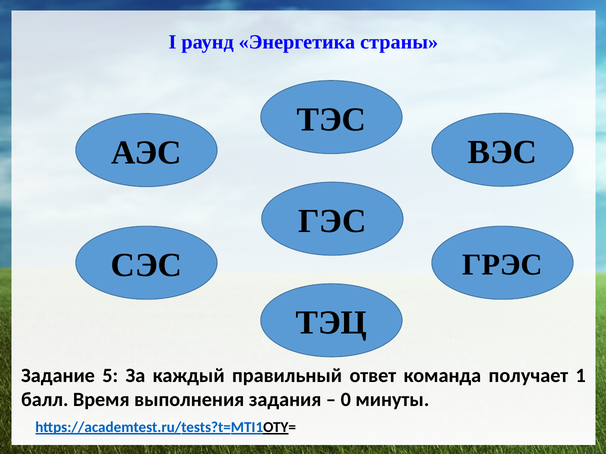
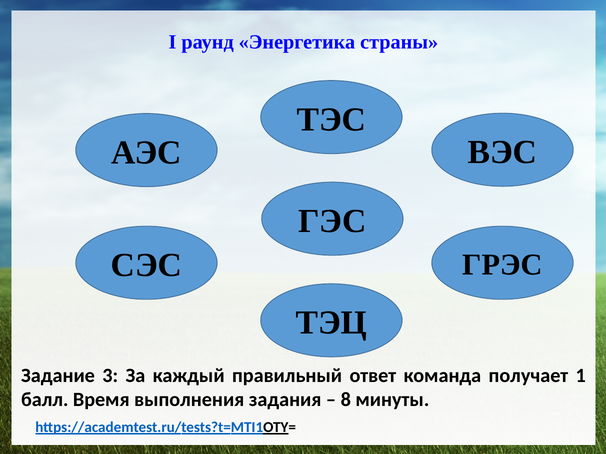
5: 5 -> 3
0: 0 -> 8
